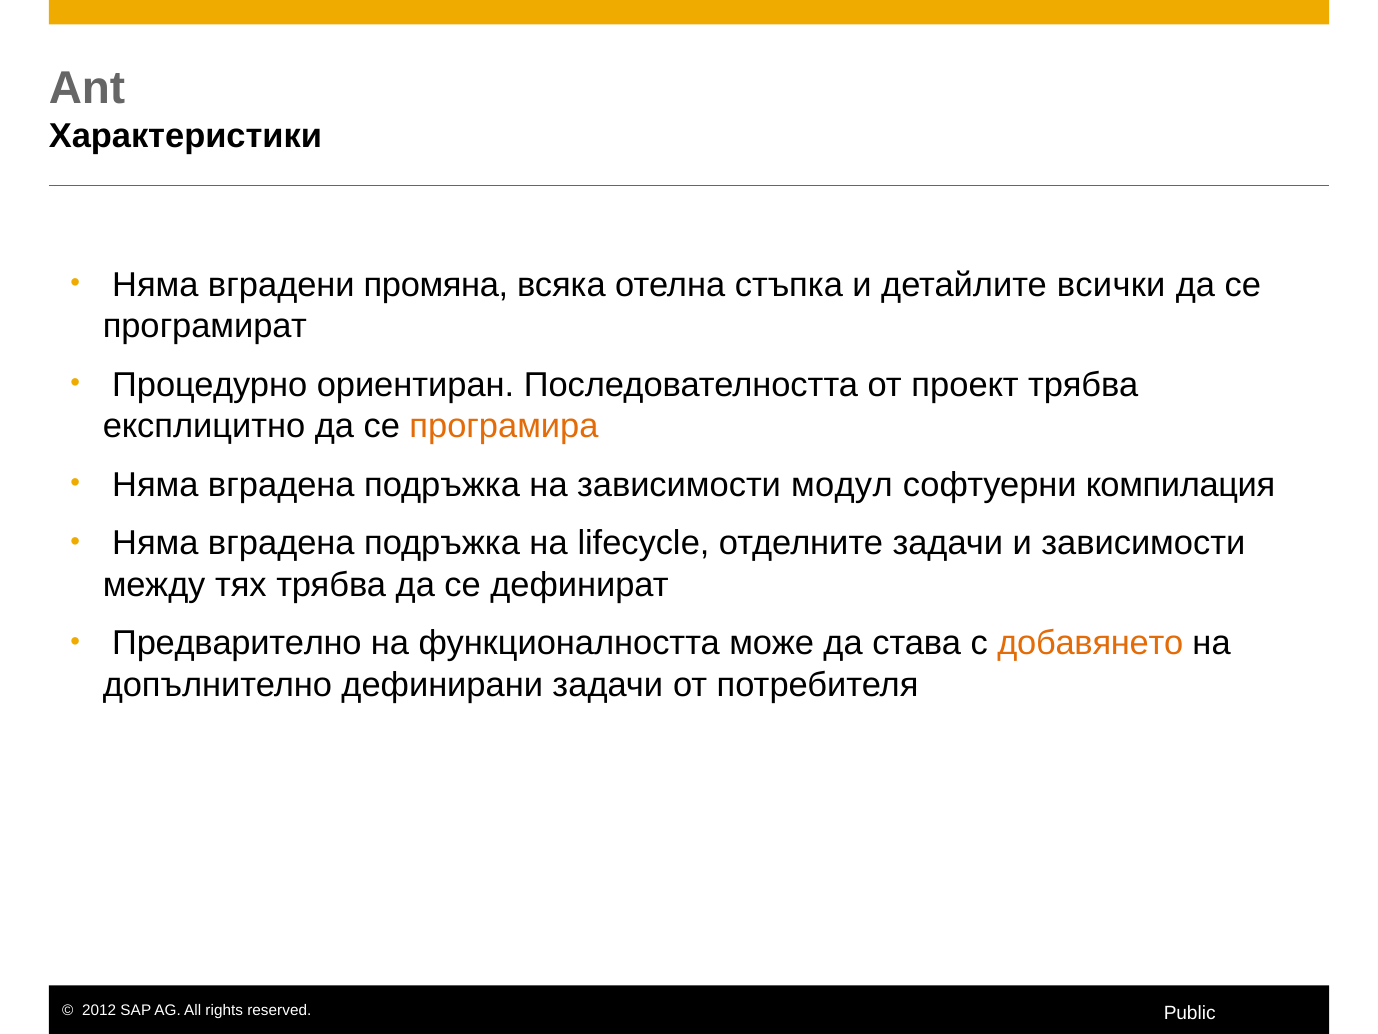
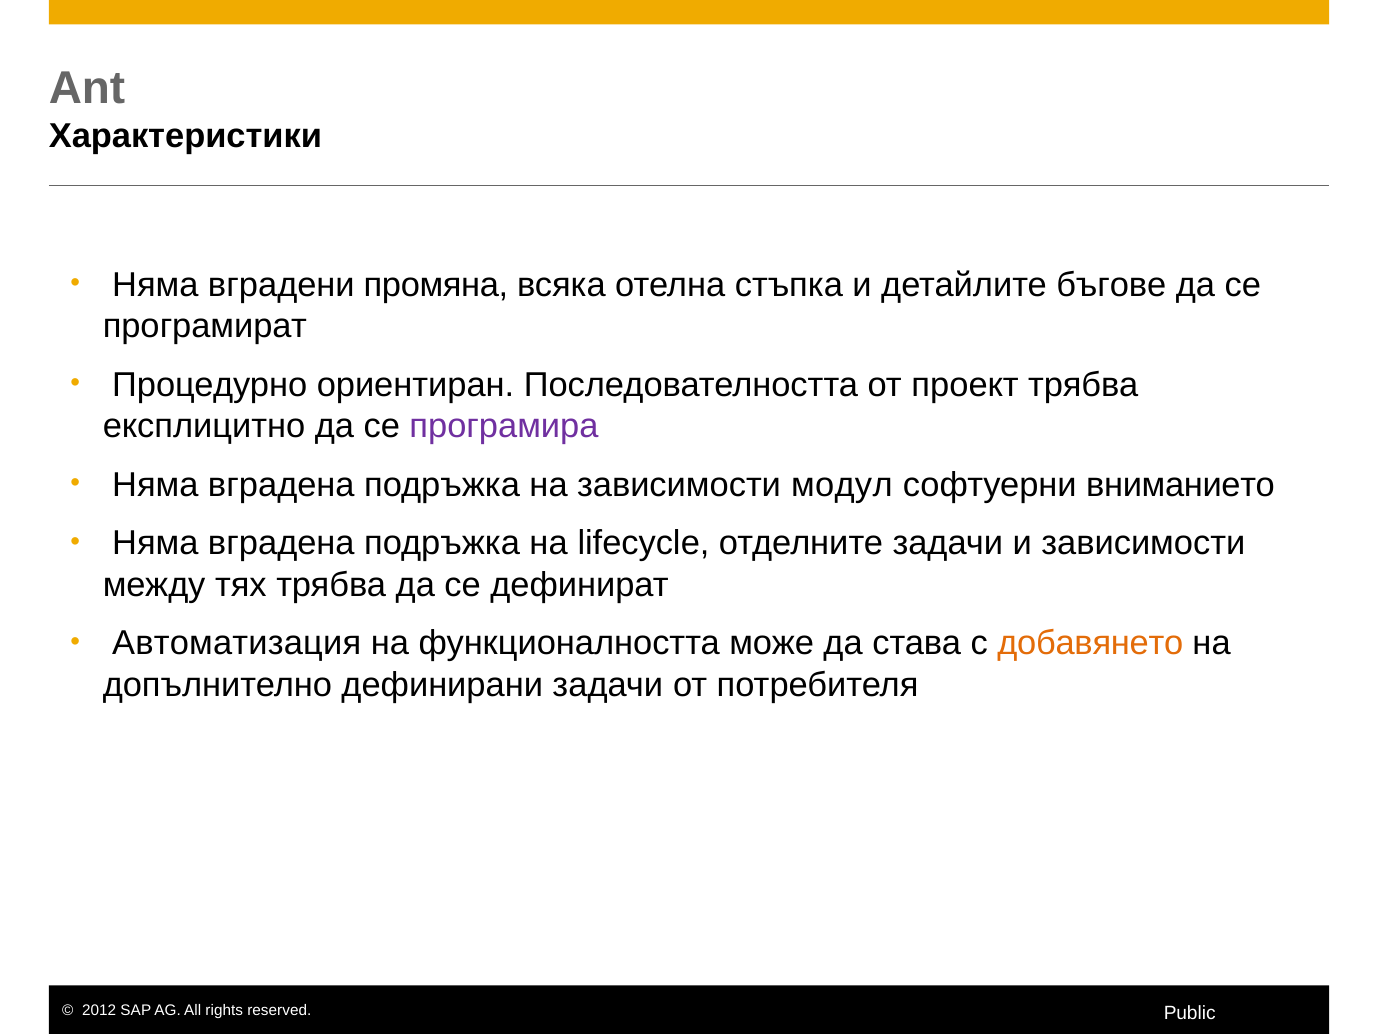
всички: всички -> бъгове
програмира colour: orange -> purple
компилация: компилация -> вниманието
Предварително: Предварително -> Автоматизация
